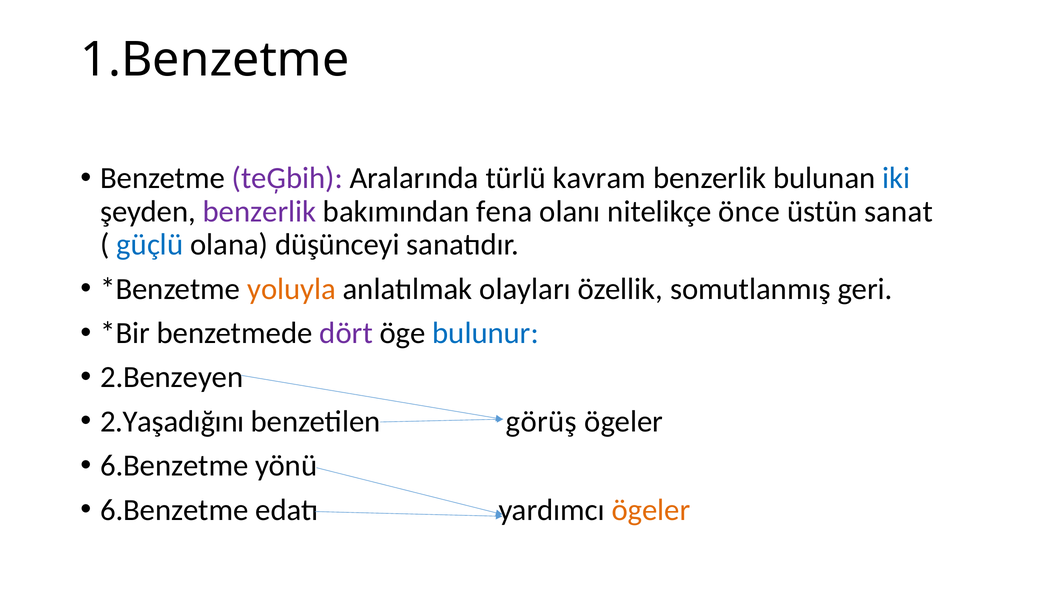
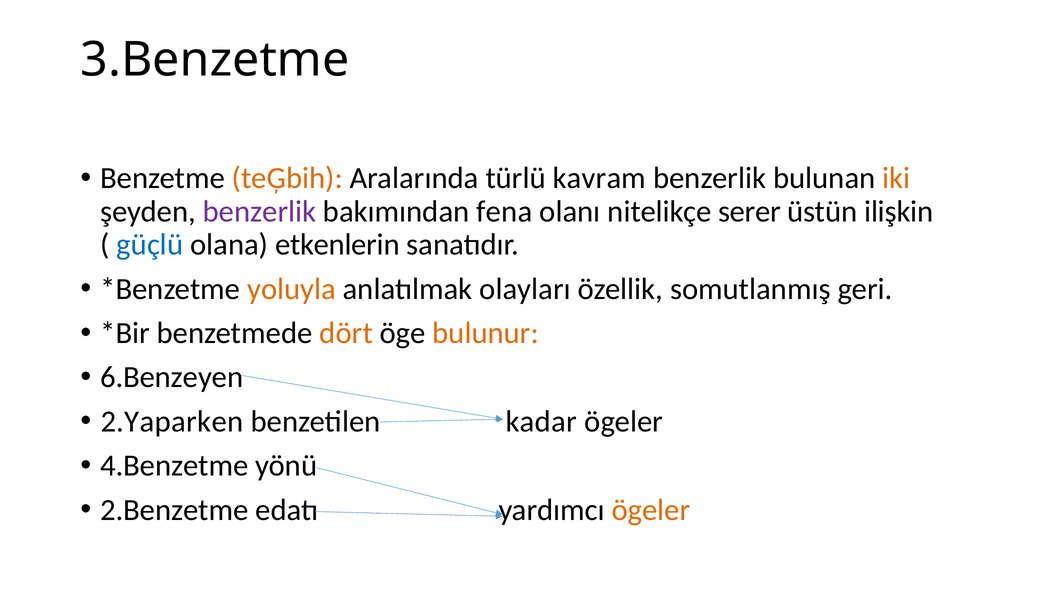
1.Benzetme: 1.Benzetme -> 3.Benzetme
teĢbih colour: purple -> orange
iki colour: blue -> orange
önce: önce -> serer
sanat: sanat -> ilişkin
düşünceyi: düşünceyi -> etkenlerin
dört colour: purple -> orange
bulunur colour: blue -> orange
2.Benzeyen: 2.Benzeyen -> 6.Benzeyen
2.Yaşadığını: 2.Yaşadığını -> 2.Yaparken
görüş: görüş -> kadar
6.Benzetme at (174, 466): 6.Benzetme -> 4.Benzetme
6.Benzetme at (174, 510): 6.Benzetme -> 2.Benzetme
